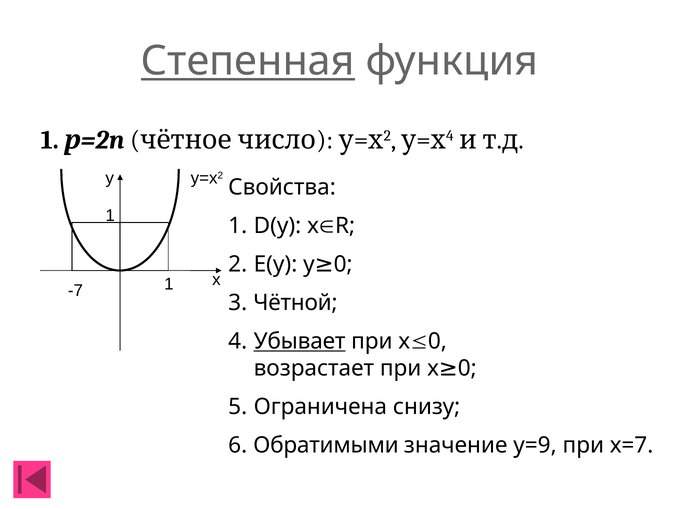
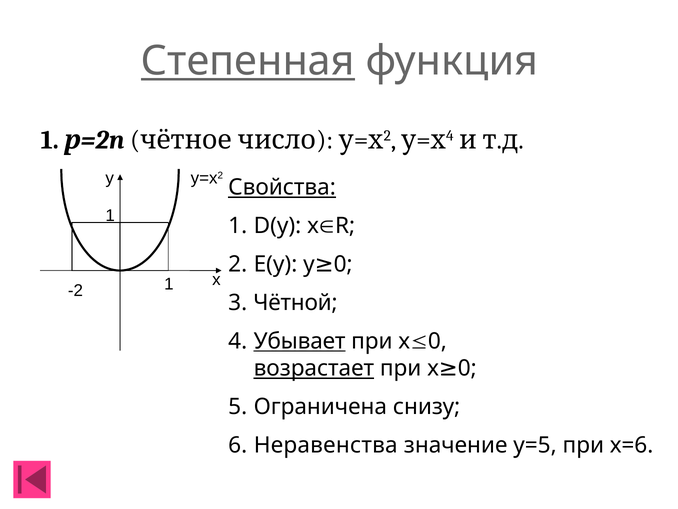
Свойства underline: none -> present
-7: -7 -> -2
возрастает underline: none -> present
Обратимыми: Обратимыми -> Неравенства
у=9: у=9 -> у=5
х=7: х=7 -> х=6
